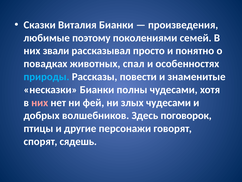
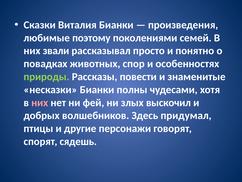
спал: спал -> спор
природы colour: light blue -> light green
злых чудесами: чудесами -> выскочил
поговорок: поговорок -> придумал
